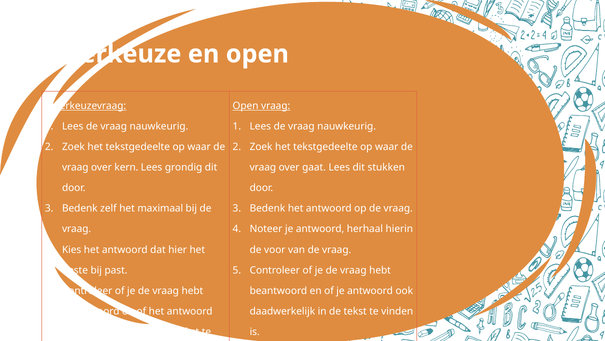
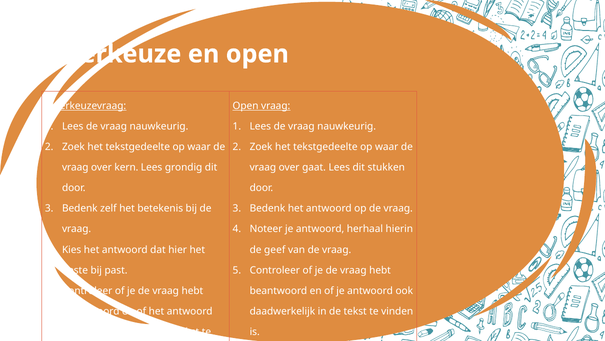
maximaal: maximaal -> betekenis
voor: voor -> geef
